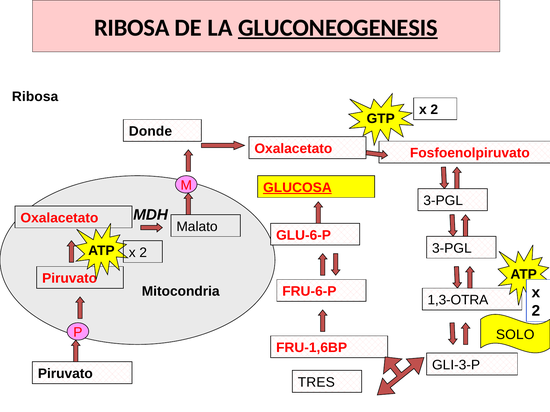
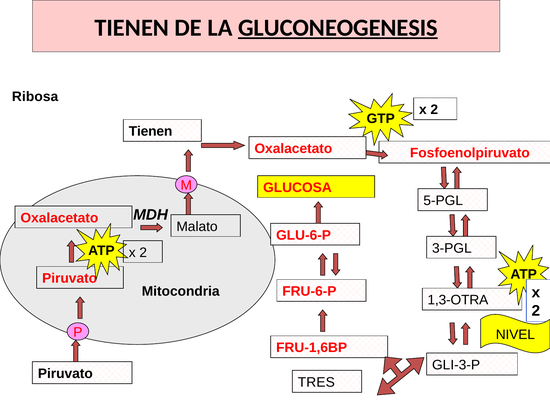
RIBOSA at (132, 28): RIBOSA -> TIENEN
Donde at (150, 132): Donde -> Tienen
GLUCOSA underline: present -> none
3-PGL at (443, 201): 3-PGL -> 5-PGL
SOLO: SOLO -> NIVEL
